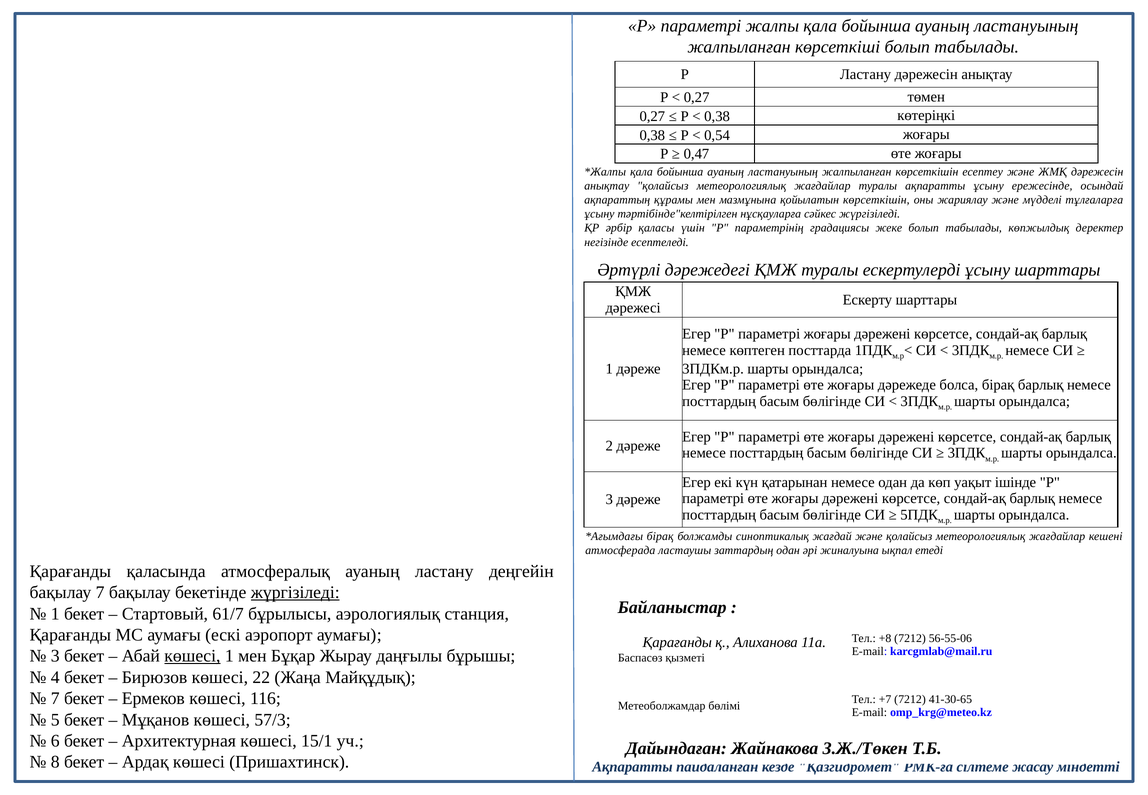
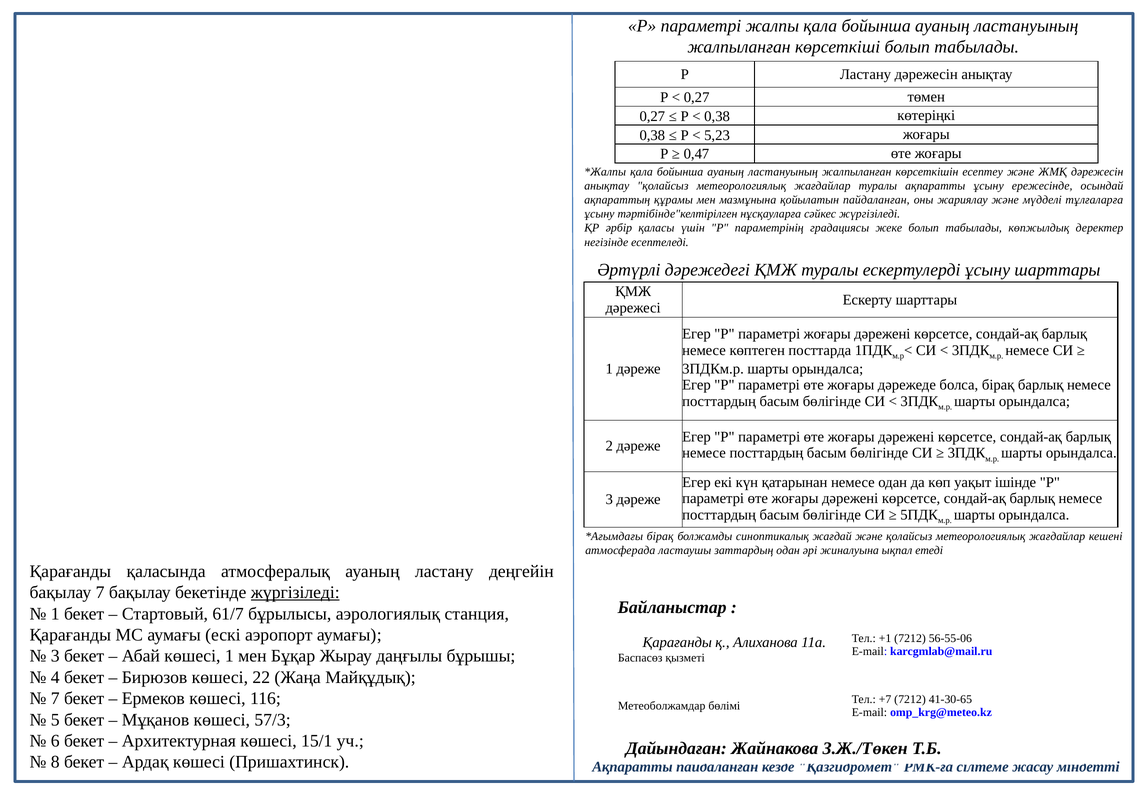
0,54: 0,54 -> 5,23
қойылатын көрсеткішін: көрсеткішін -> пайдаланған
+8: +8 -> +1
көшесі at (192, 656) underline: present -> none
